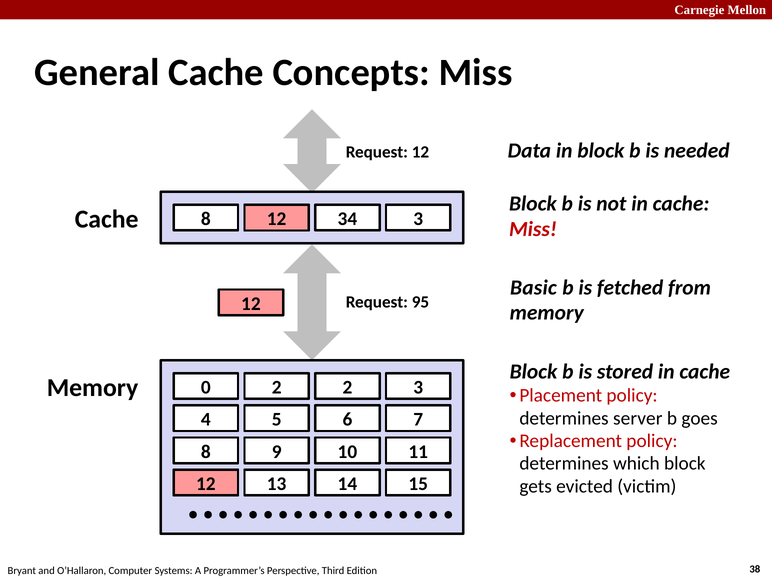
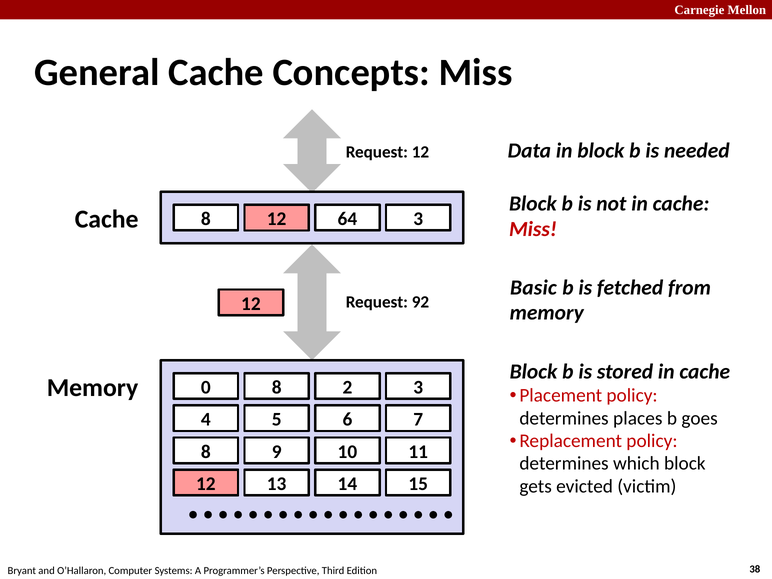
34: 34 -> 64
95: 95 -> 92
0 2: 2 -> 8
server: server -> places
